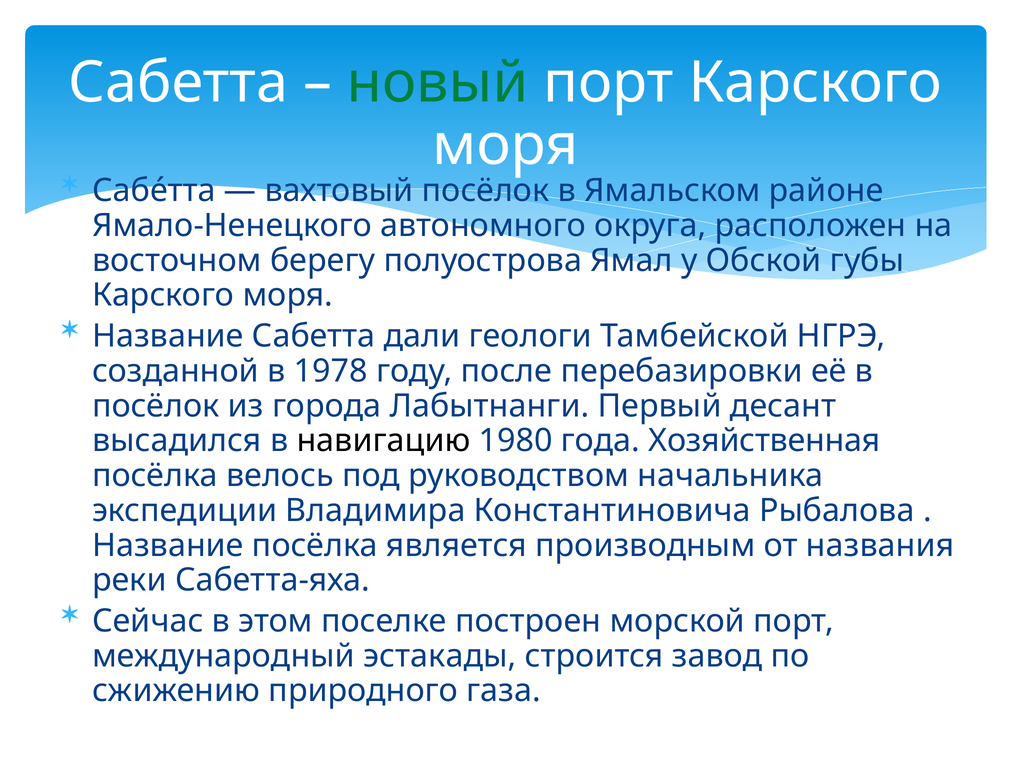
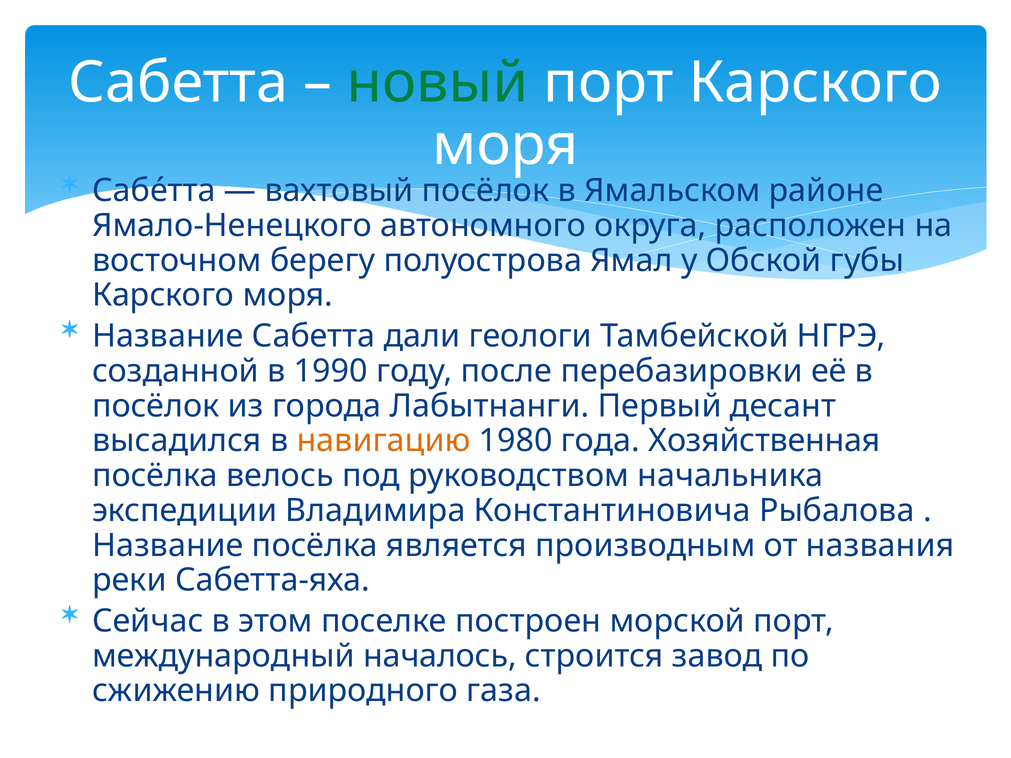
1978: 1978 -> 1990
навигацию colour: black -> orange
эстакады: эстакады -> началось
